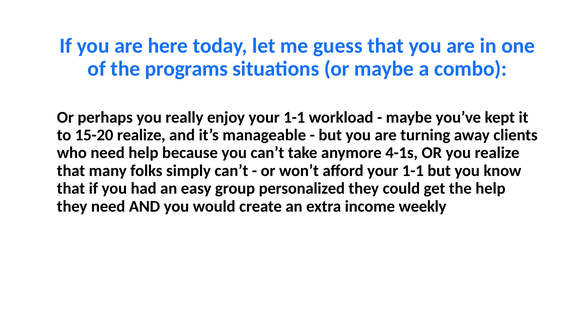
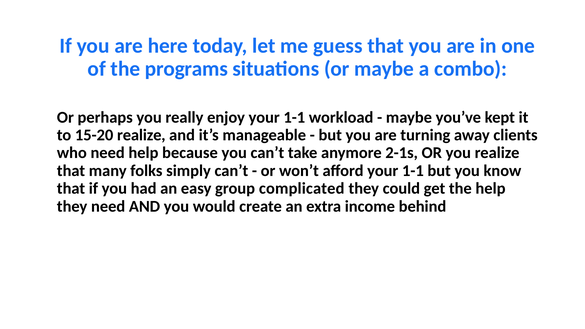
4-1s: 4-1s -> 2-1s
personalized: personalized -> complicated
weekly: weekly -> behind
